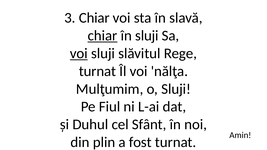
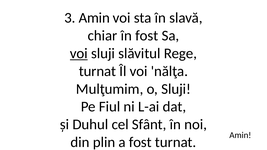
3 Chiar: Chiar -> Amin
chiar at (103, 36) underline: present -> none
în sluji: sluji -> fost
